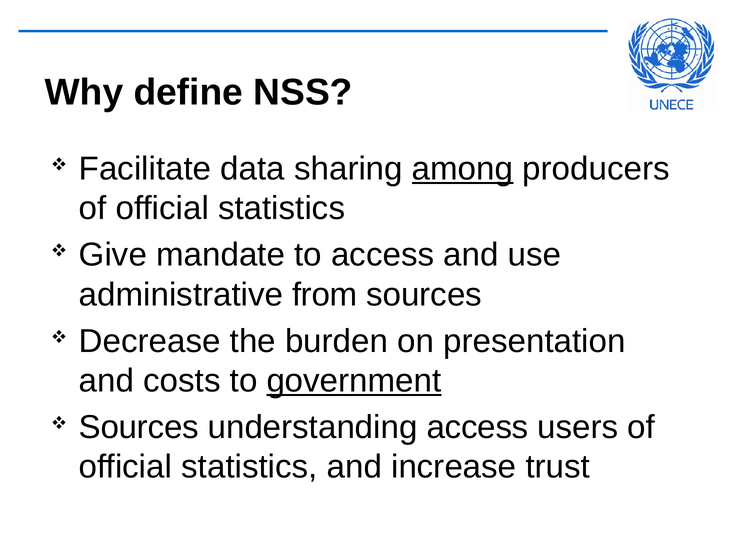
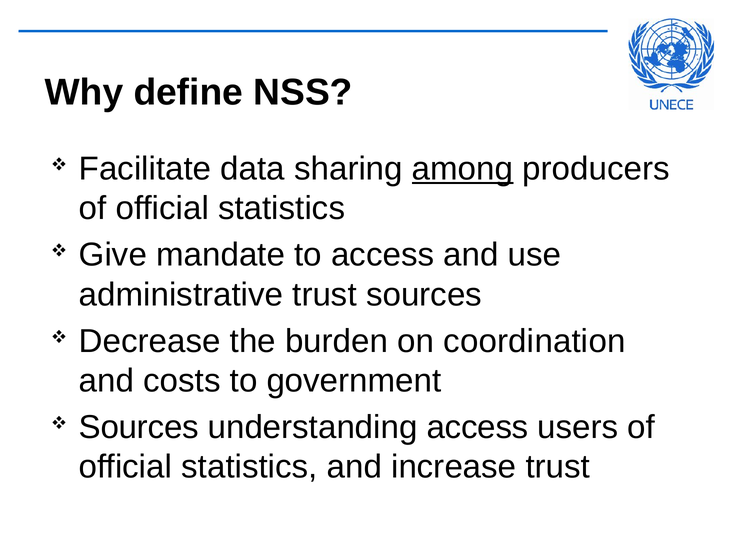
administrative from: from -> trust
presentation: presentation -> coordination
government underline: present -> none
